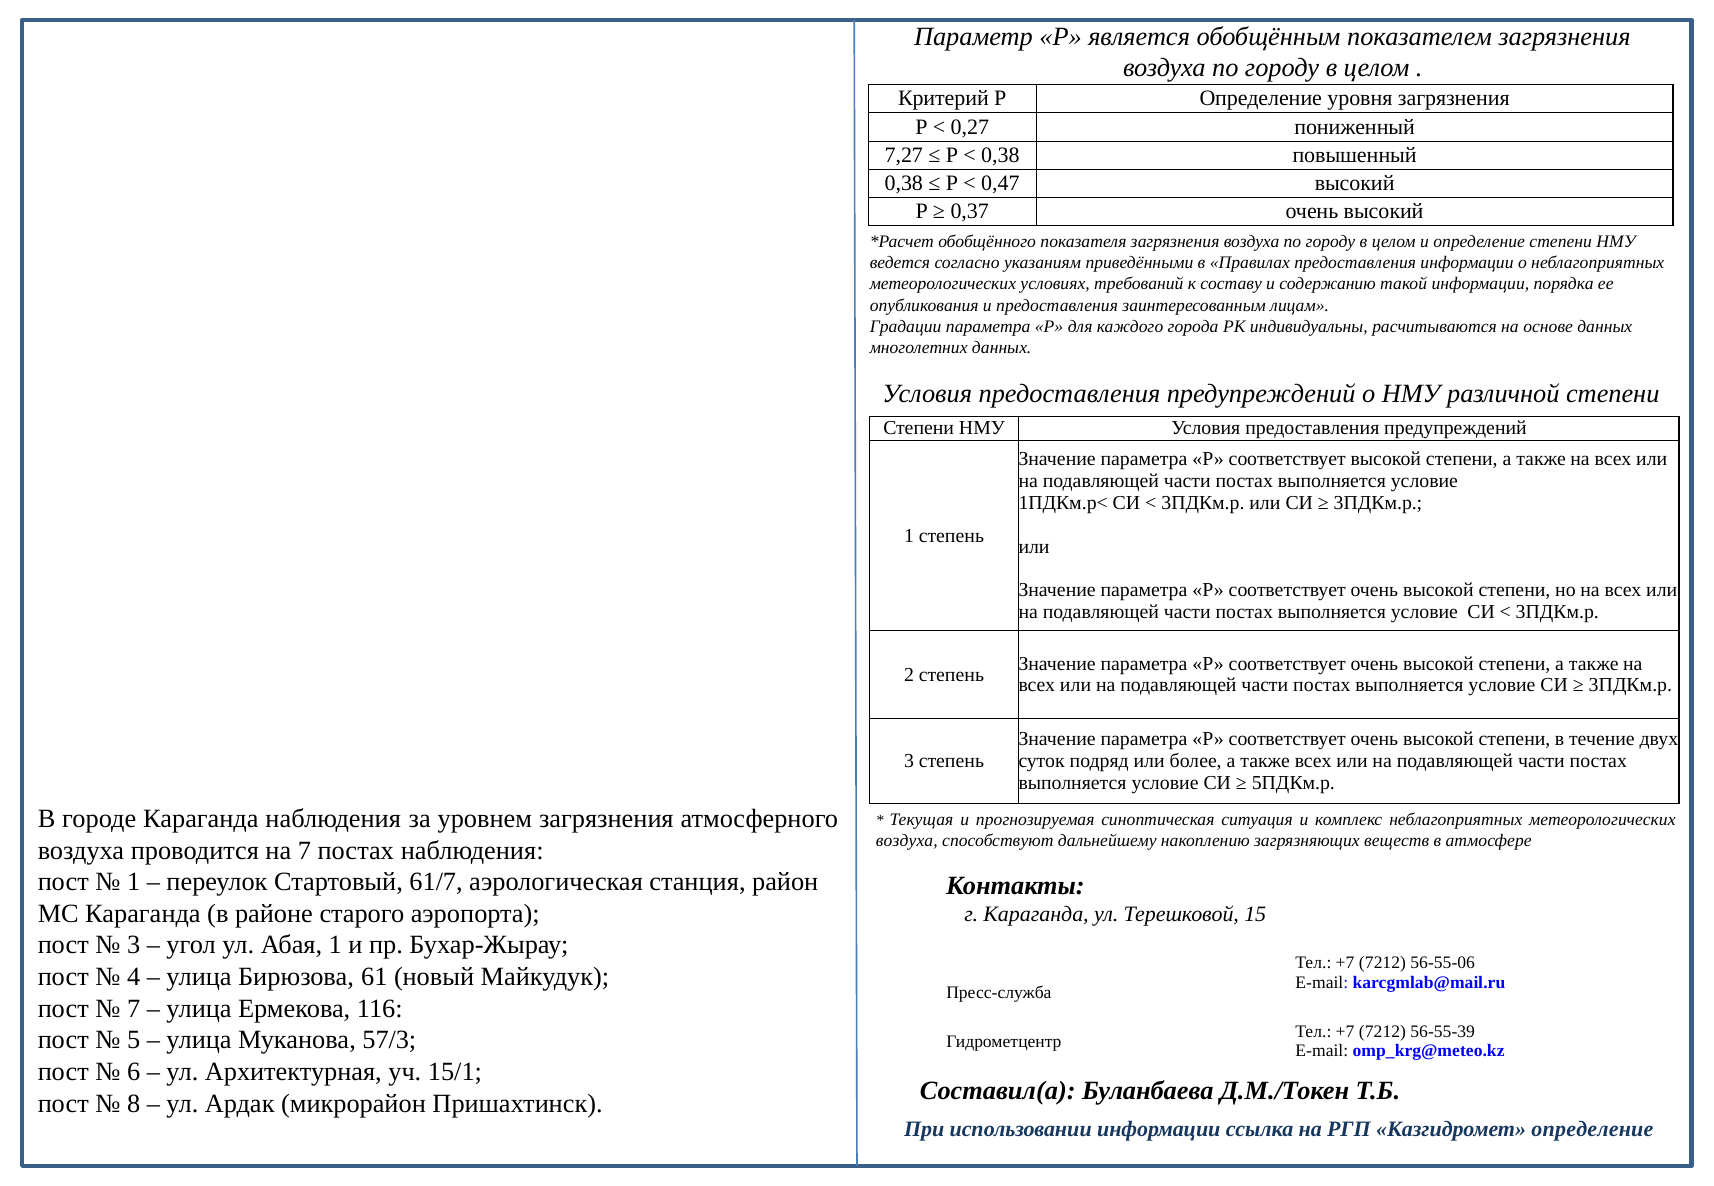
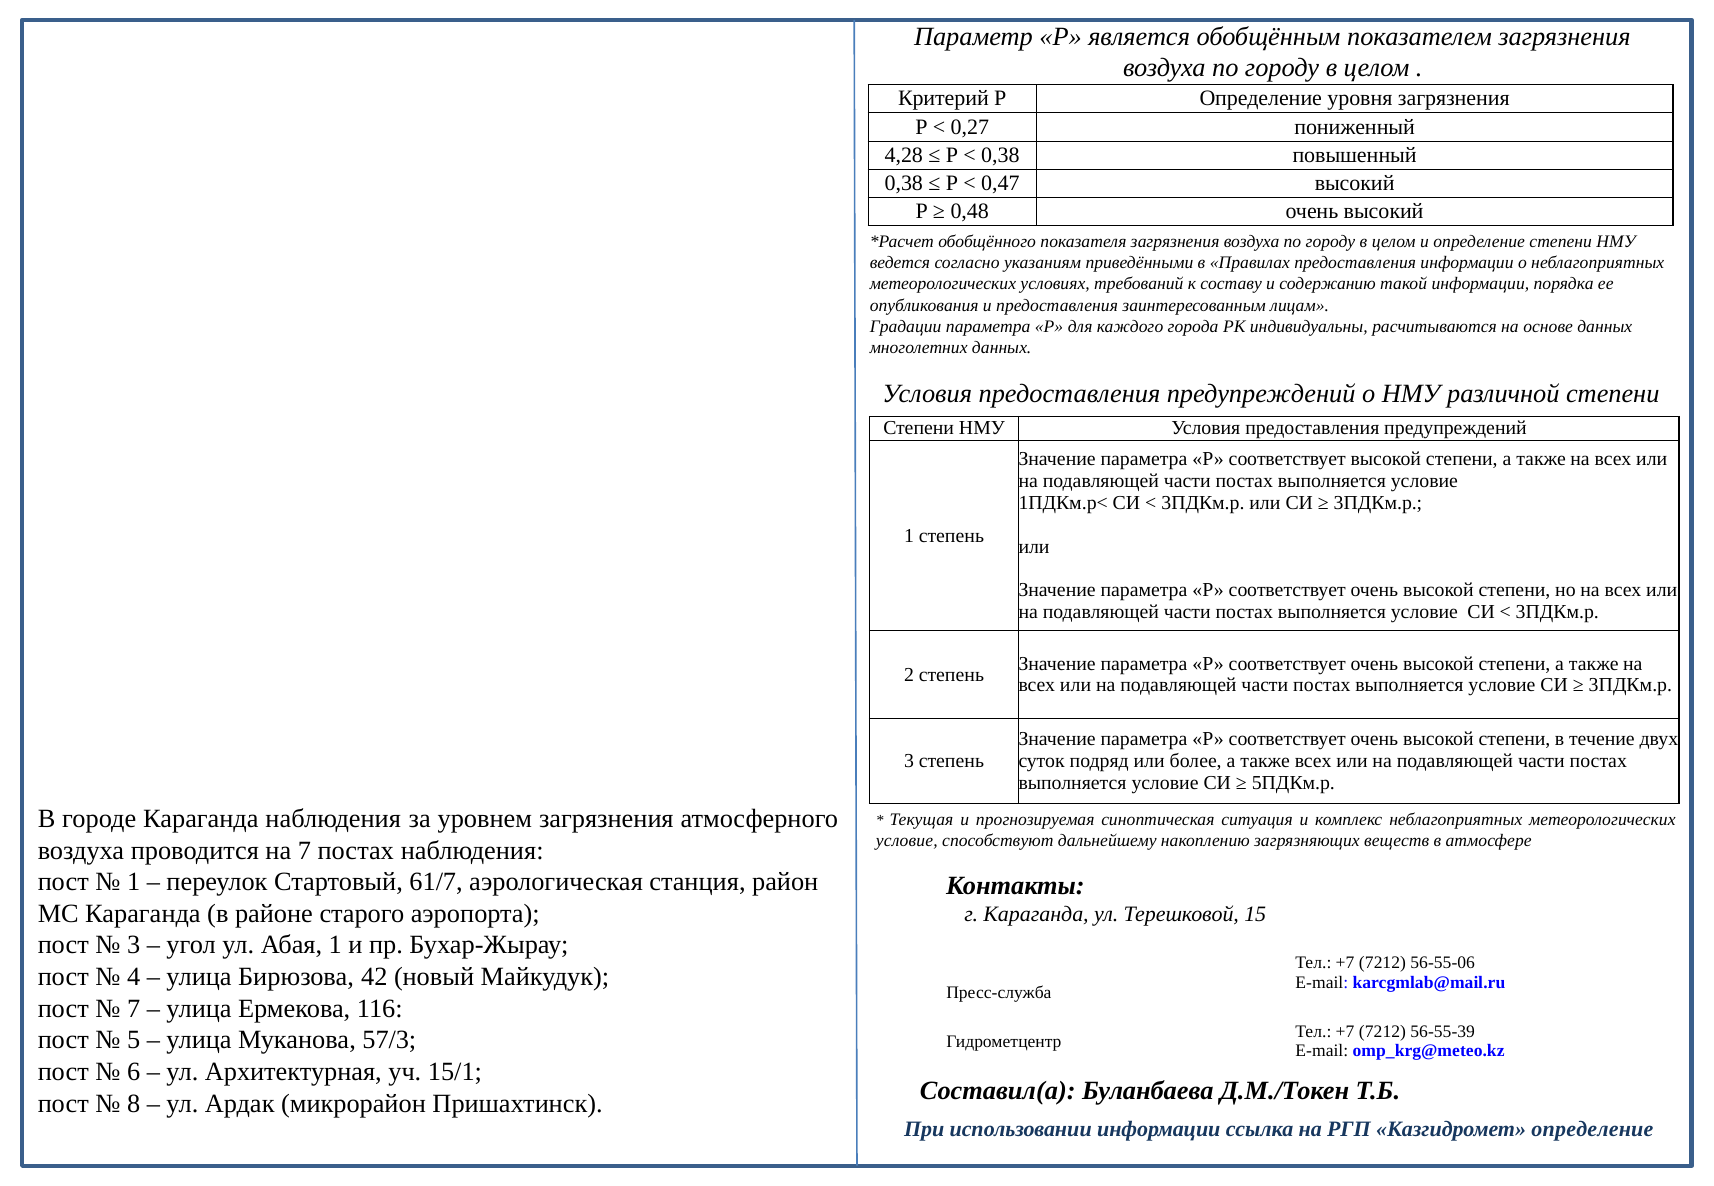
7,27: 7,27 -> 4,28
0,37: 0,37 -> 0,48
воздуха at (907, 841): воздуха -> условие
61: 61 -> 42
